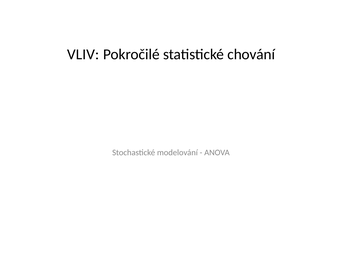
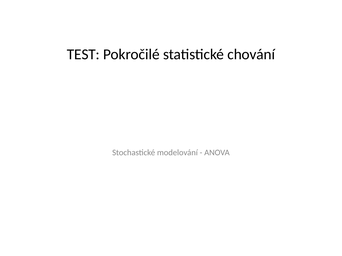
VLIV: VLIV -> TEST
